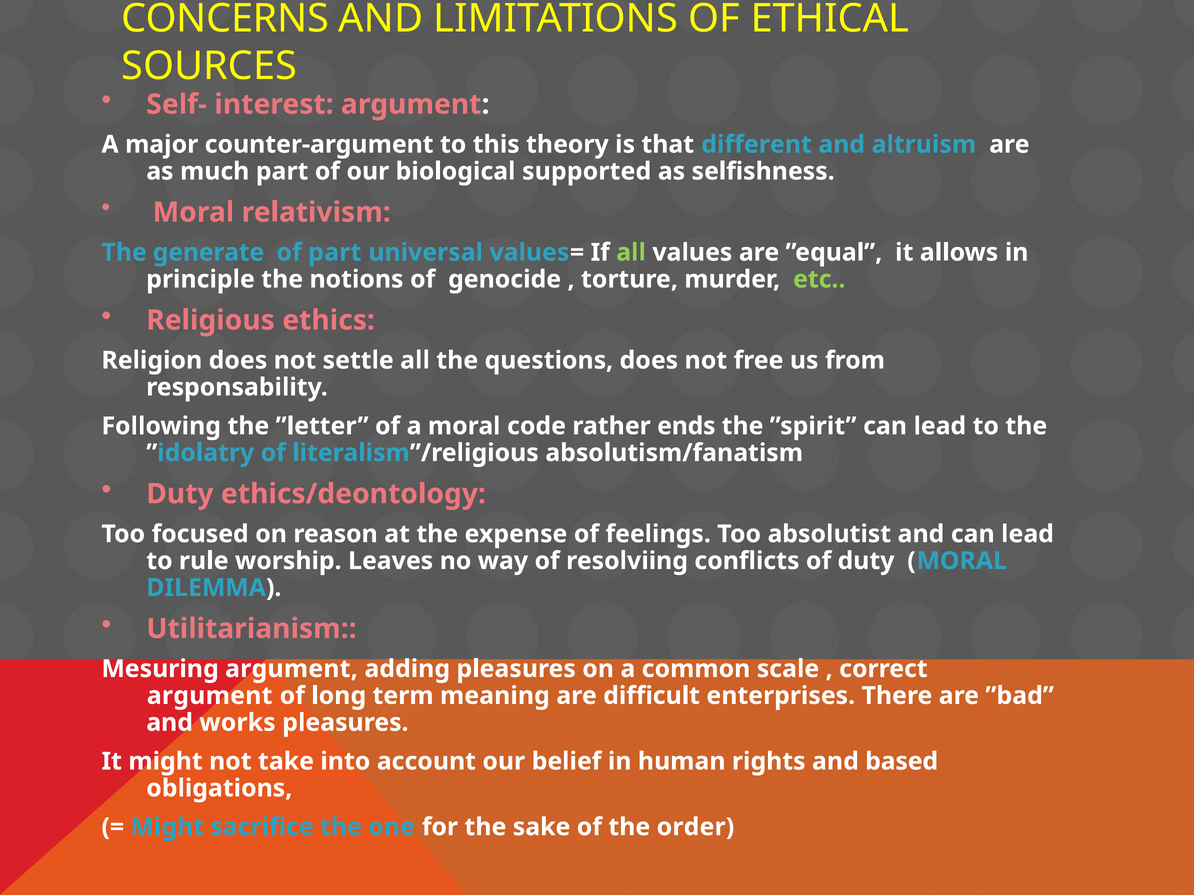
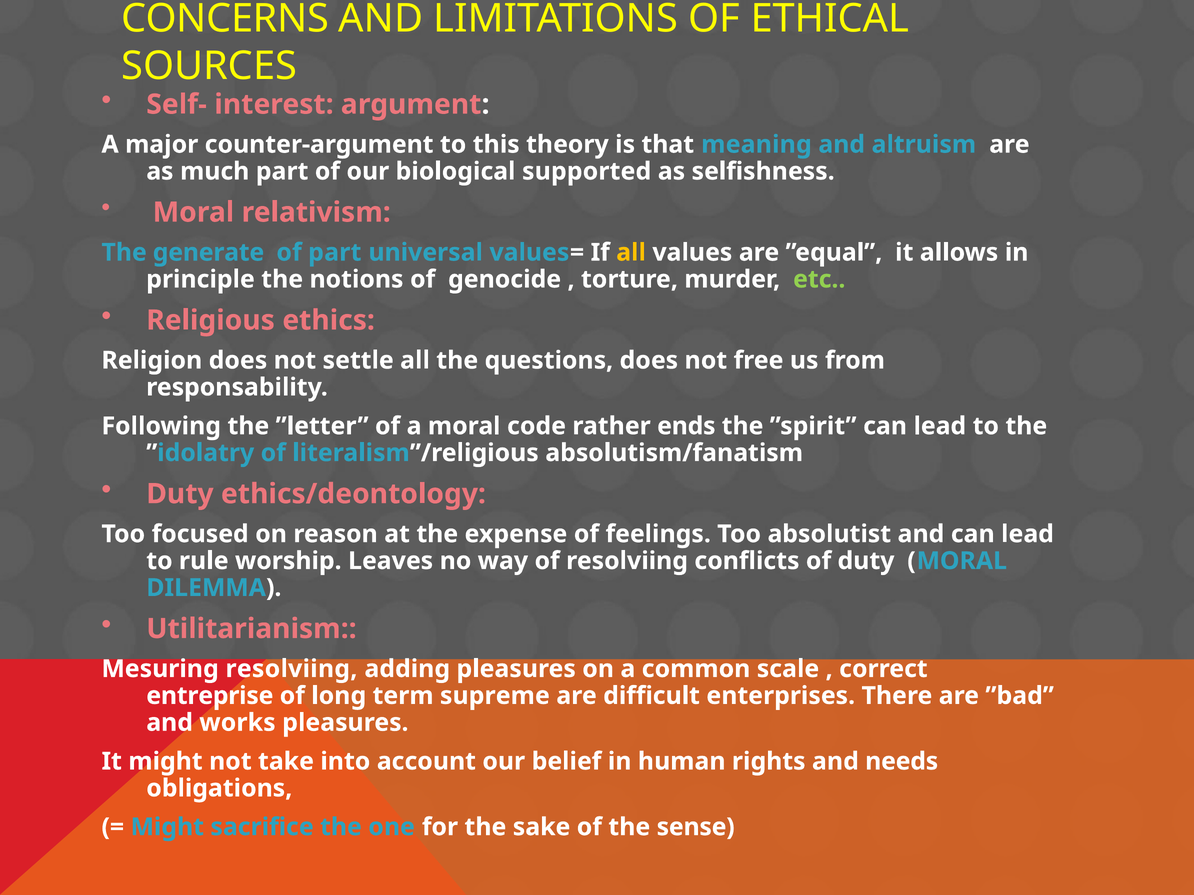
different: different -> meaning
all at (631, 253) colour: light green -> yellow
Mesuring argument: argument -> resolviing
argument at (210, 696): argument -> entreprise
meaning: meaning -> supreme
based: based -> needs
order: order -> sense
